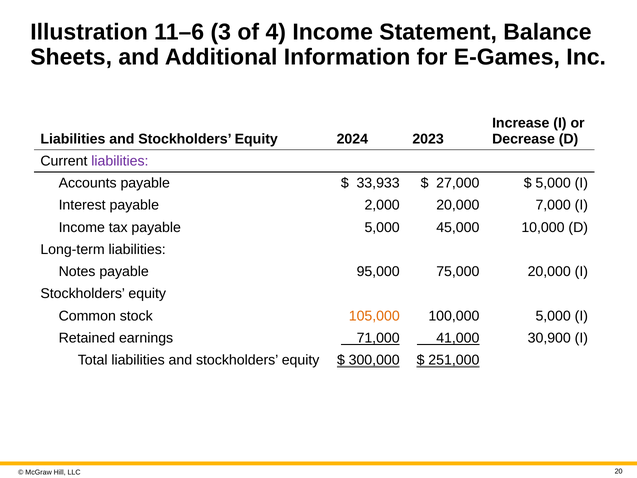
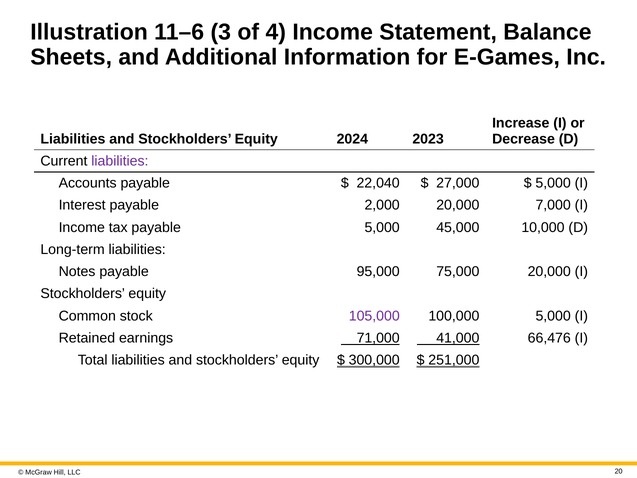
33,933: 33,933 -> 22,040
105,000 colour: orange -> purple
30,900: 30,900 -> 66,476
